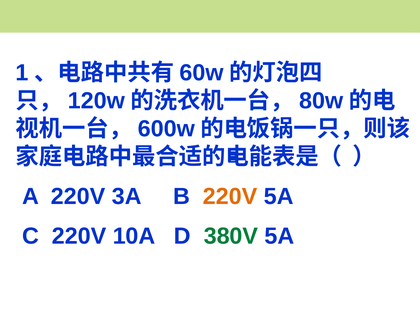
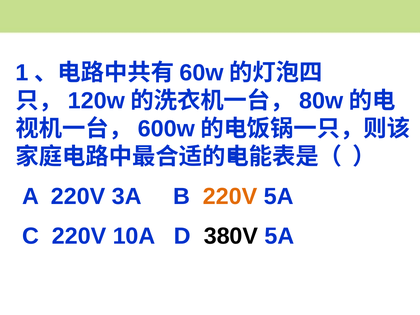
380V colour: green -> black
